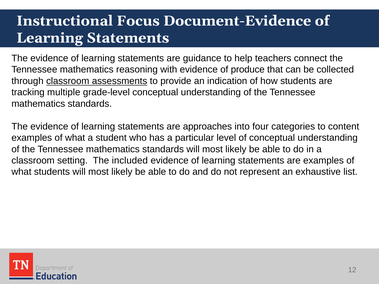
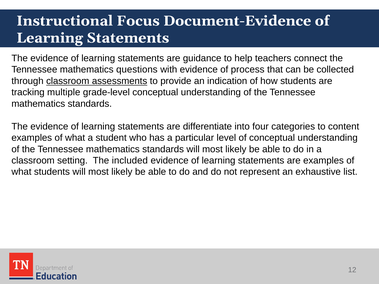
reasoning: reasoning -> questions
produce: produce -> process
approaches: approaches -> differentiate
